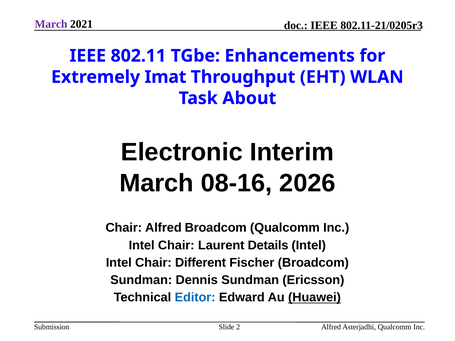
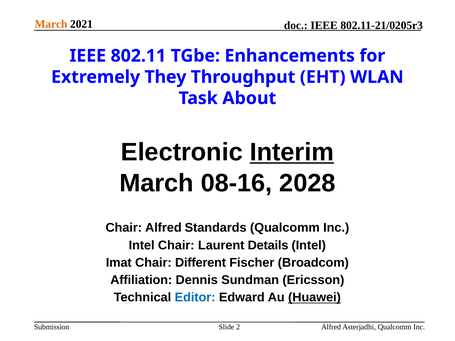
March at (51, 24) colour: purple -> orange
Imat: Imat -> They
Interim underline: none -> present
2026: 2026 -> 2028
Alfred Broadcom: Broadcom -> Standards
Intel at (119, 263): Intel -> Imat
Sundman at (141, 280): Sundman -> Affiliation
